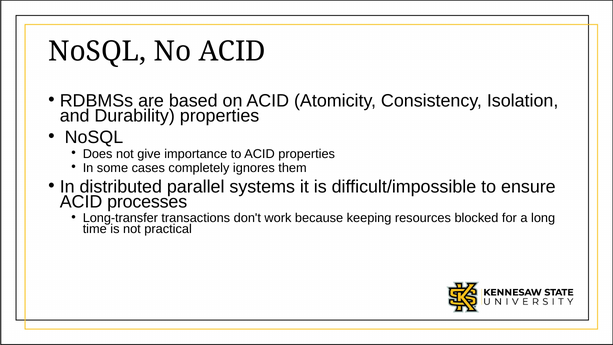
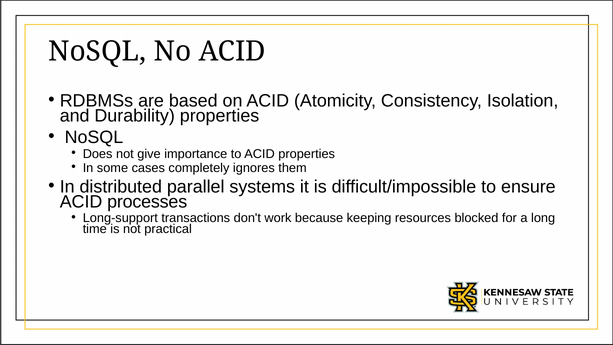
Long-transfer: Long-transfer -> Long-support
